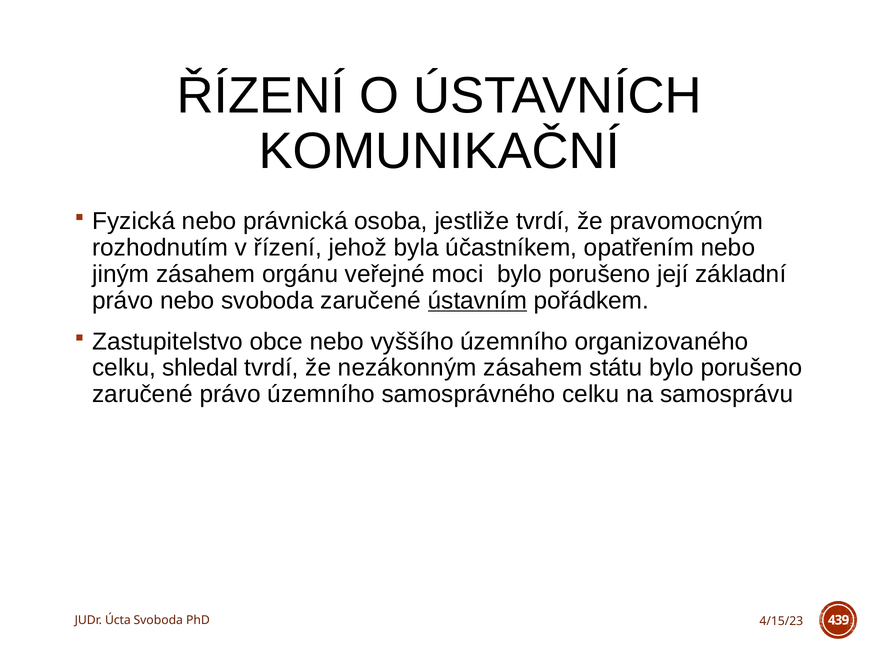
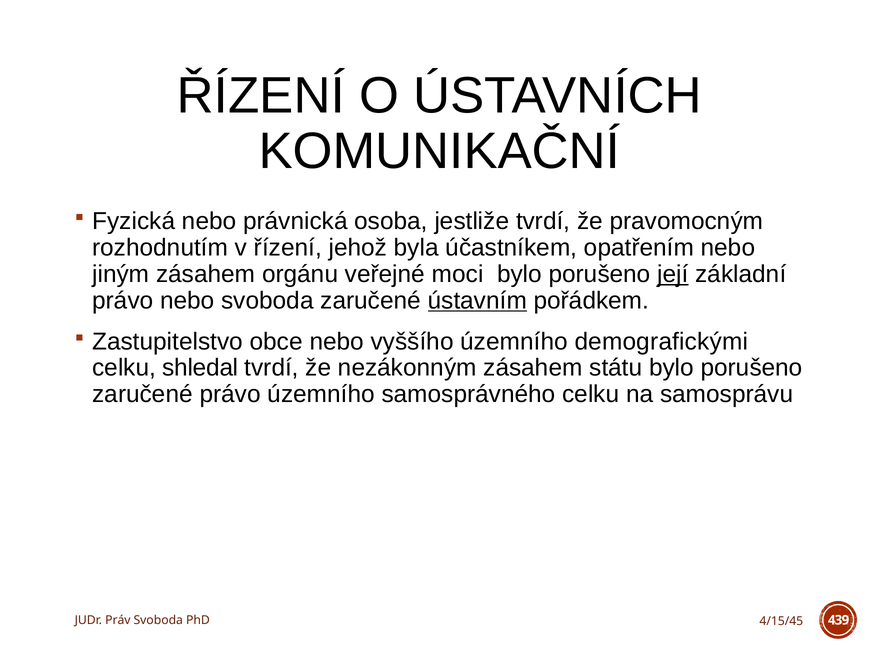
její underline: none -> present
organizovaného: organizovaného -> demografickými
Úcta: Úcta -> Práv
4/15/23: 4/15/23 -> 4/15/45
